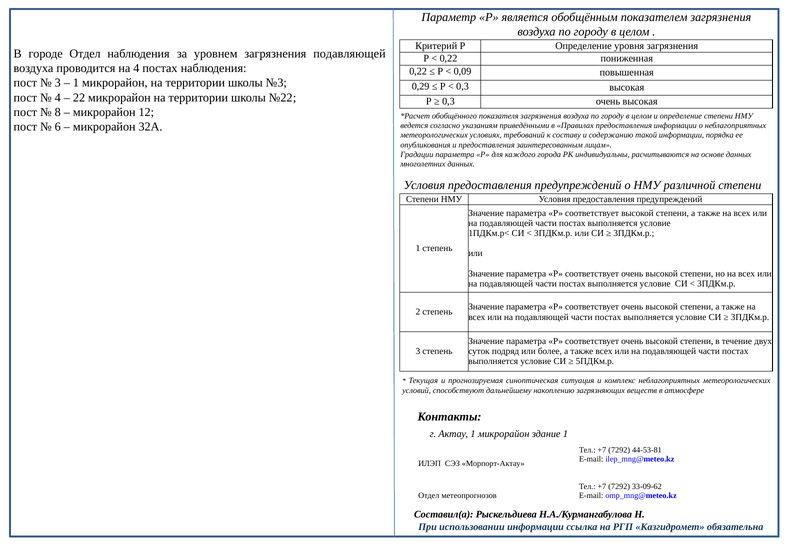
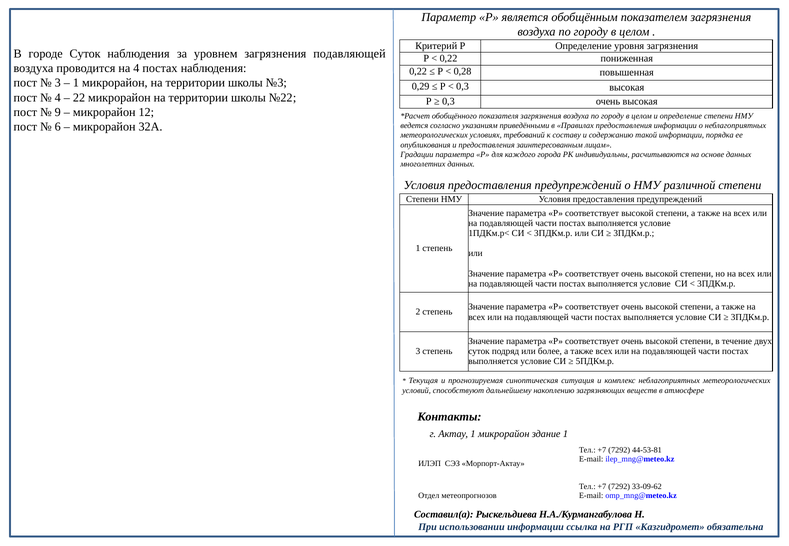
городе Отдел: Отдел -> Суток
0,09: 0,09 -> 0,28
8: 8 -> 9
